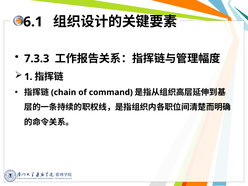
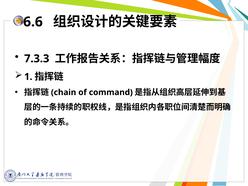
6.1: 6.1 -> 6.6
